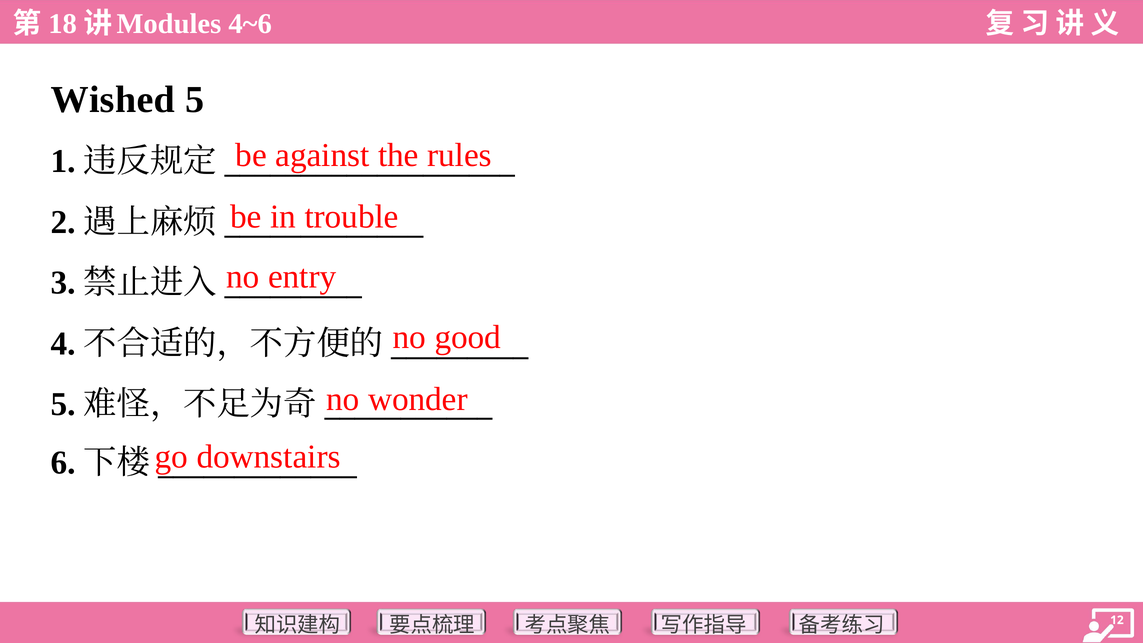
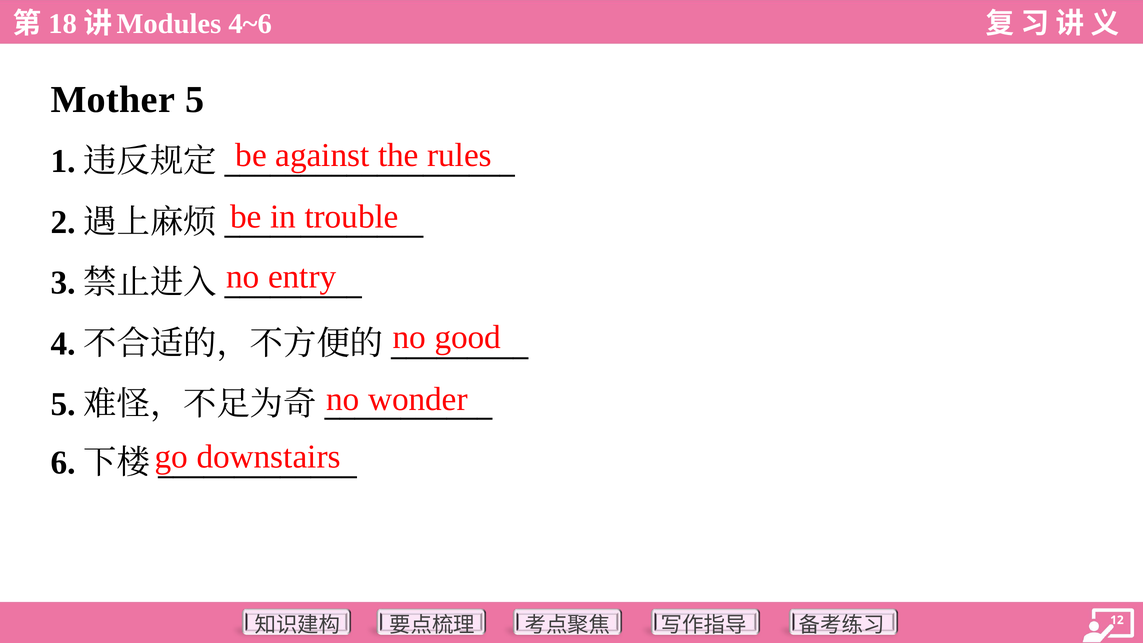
Wished: Wished -> Mother
